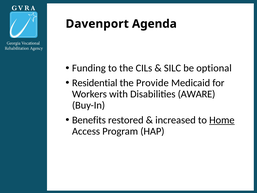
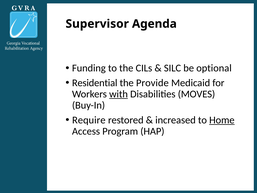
Davenport: Davenport -> Supervisor
with underline: none -> present
AWARE: AWARE -> MOVES
Benefits: Benefits -> Require
